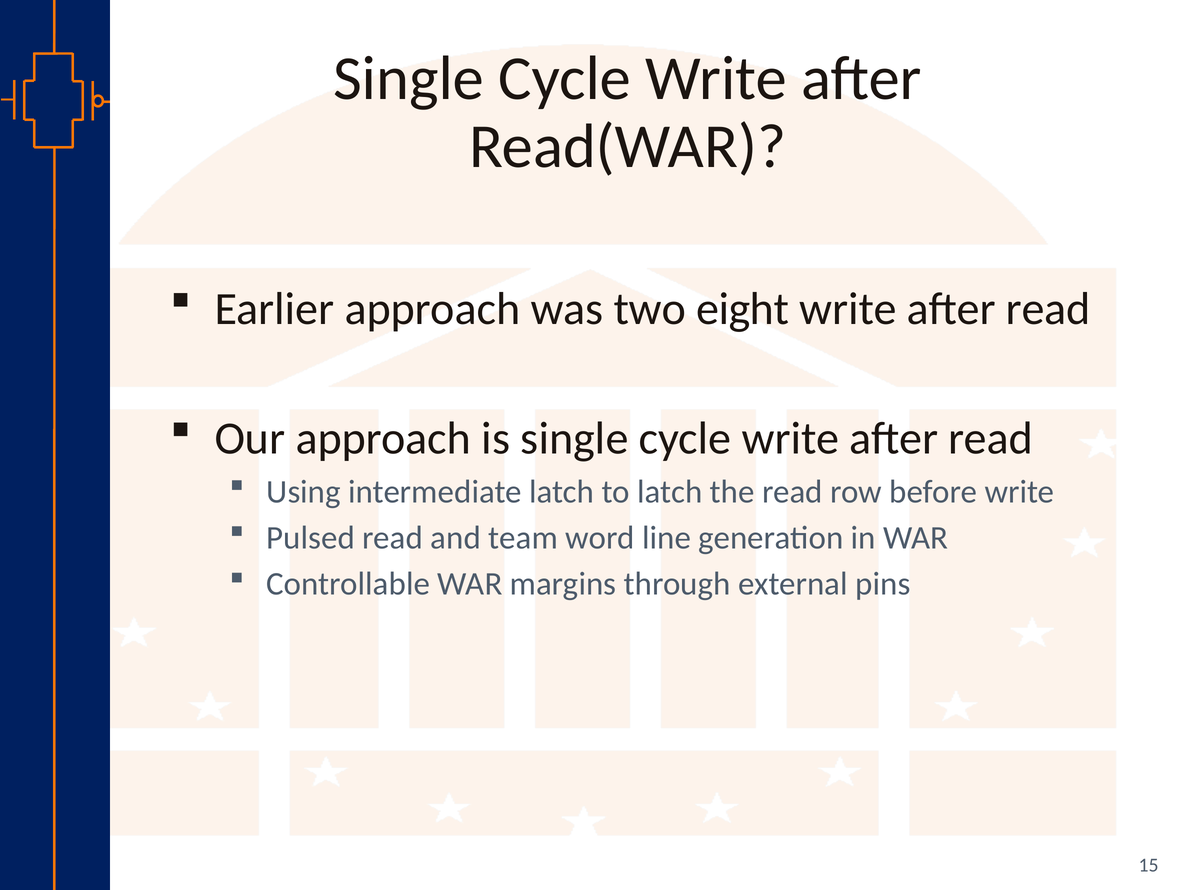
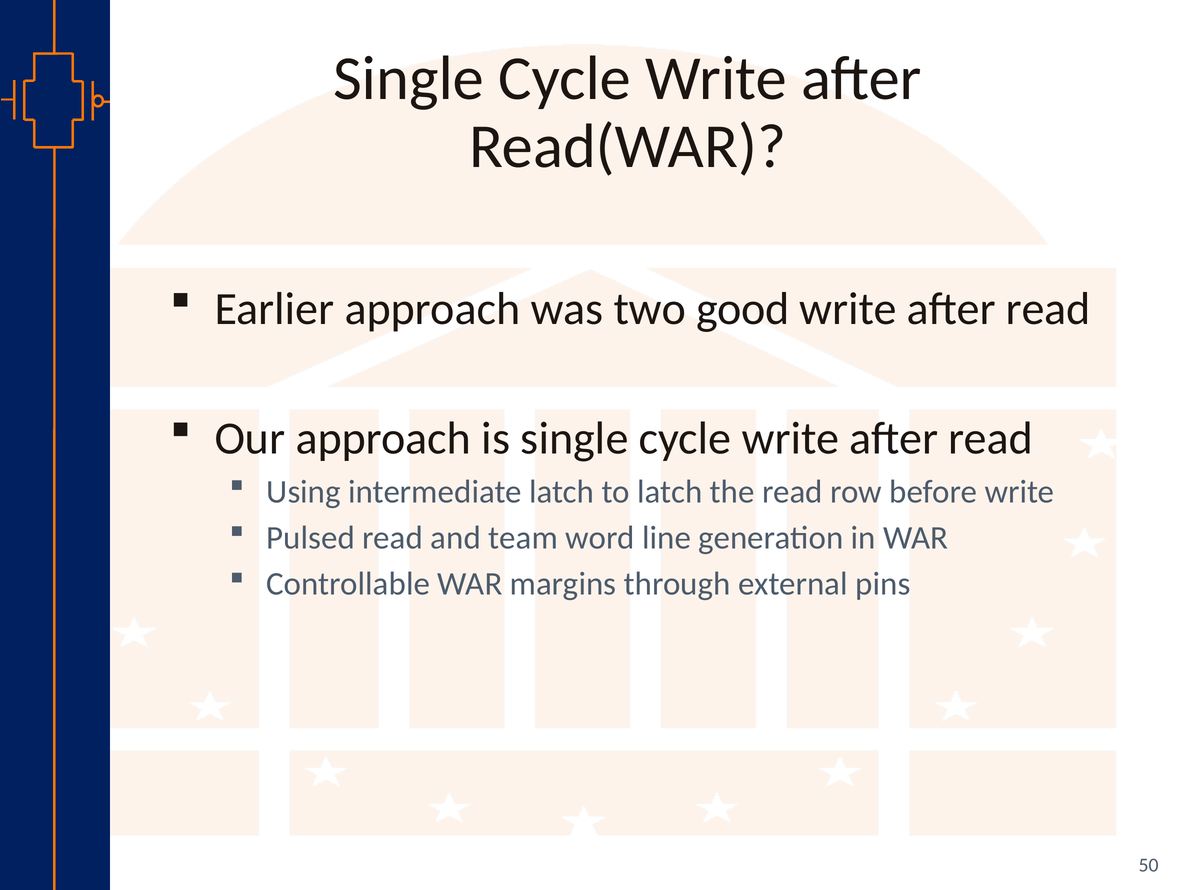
eight: eight -> good
15: 15 -> 50
